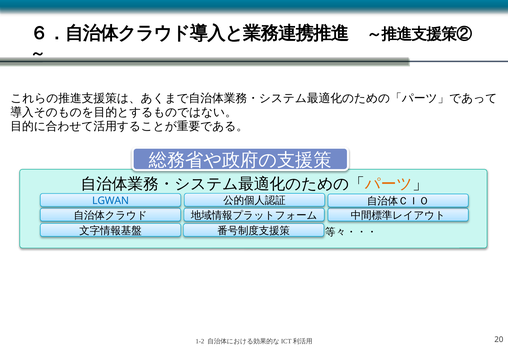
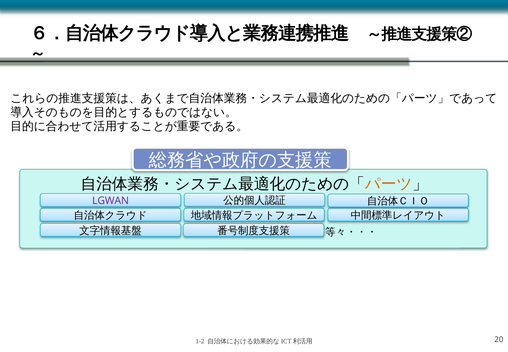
LGWAN colour: blue -> purple
